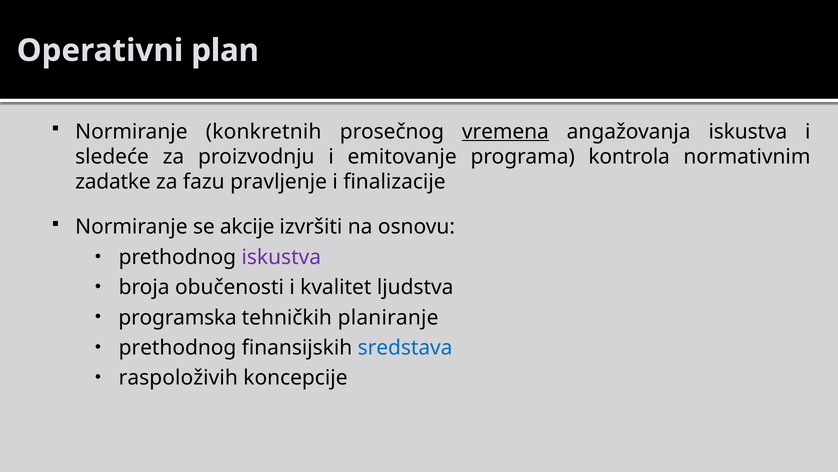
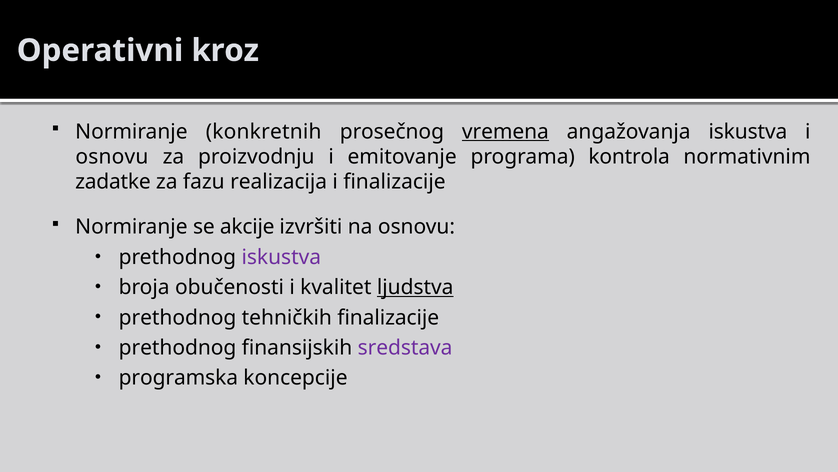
plan: plan -> kroz
sledeće at (112, 157): sledeće -> osnovu
pravljenje: pravljenje -> realizacija
ljudstva underline: none -> present
programska at (178, 317): programska -> prethodnog
tehničkih planiranje: planiranje -> finalizacije
sredstava colour: blue -> purple
raspoloživih: raspoloživih -> programska
